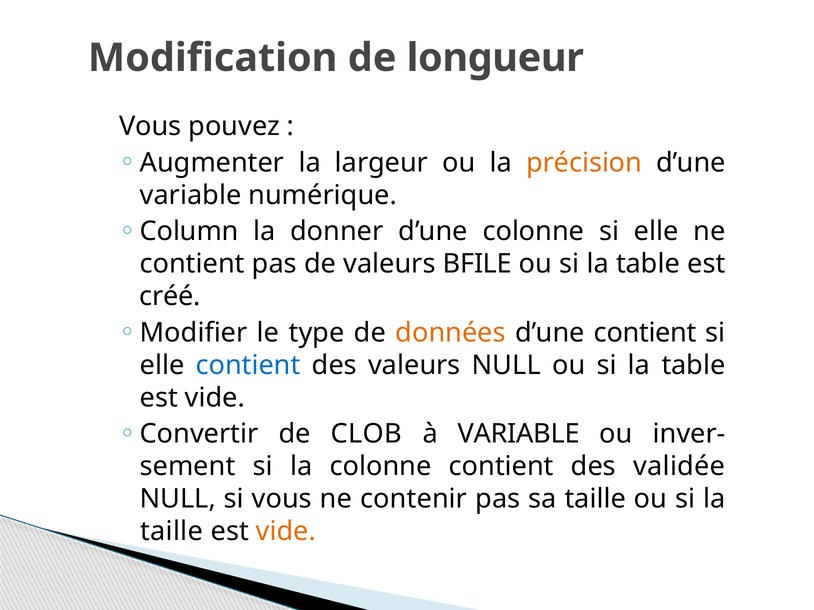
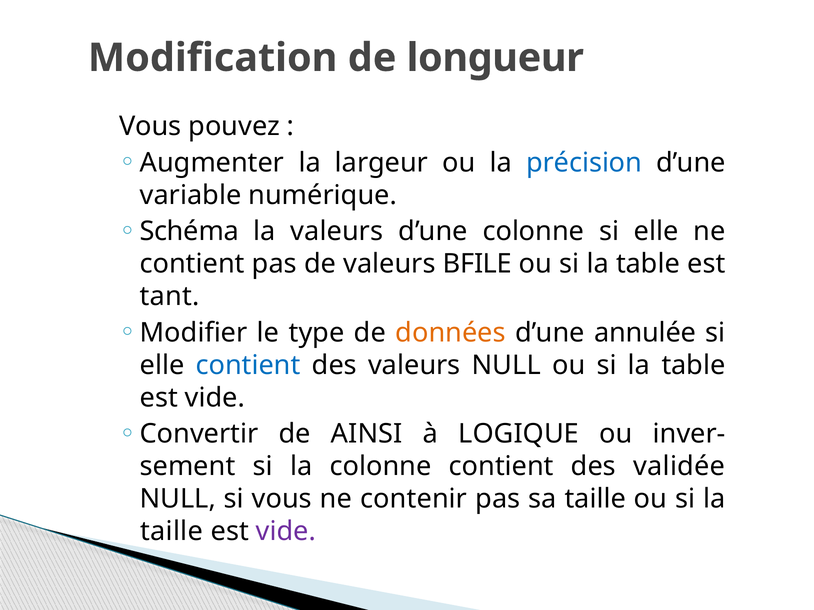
précision colour: orange -> blue
Column: Column -> Schéma
la donner: donner -> valeurs
créé: créé -> tant
d’une contient: contient -> annulée
CLOB: CLOB -> AINSI
à VARIABLE: VARIABLE -> LOGIQUE
vide at (286, 532) colour: orange -> purple
